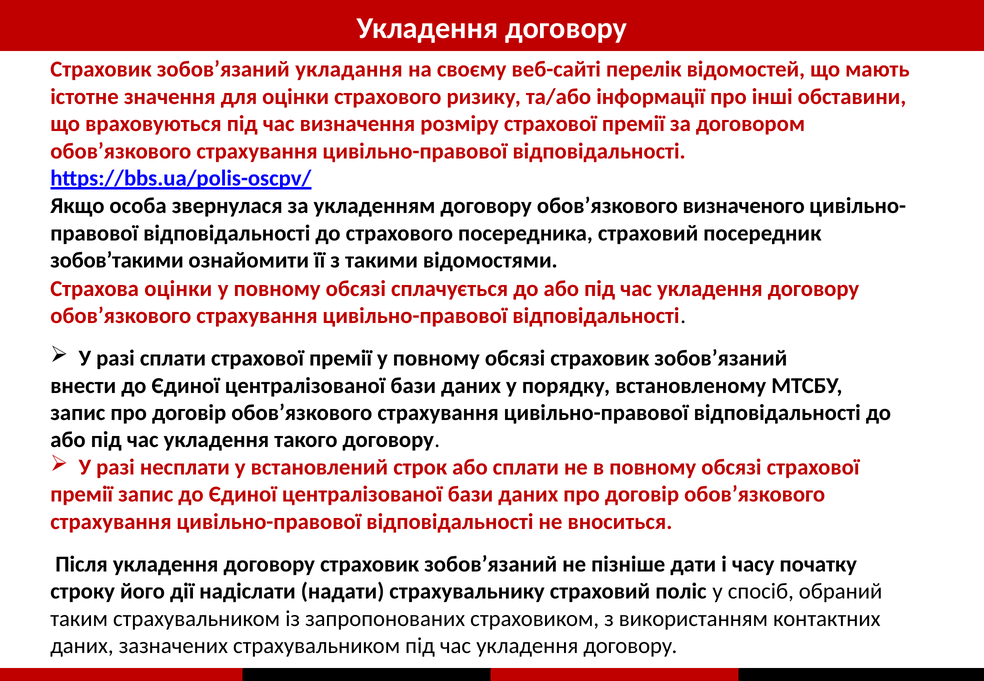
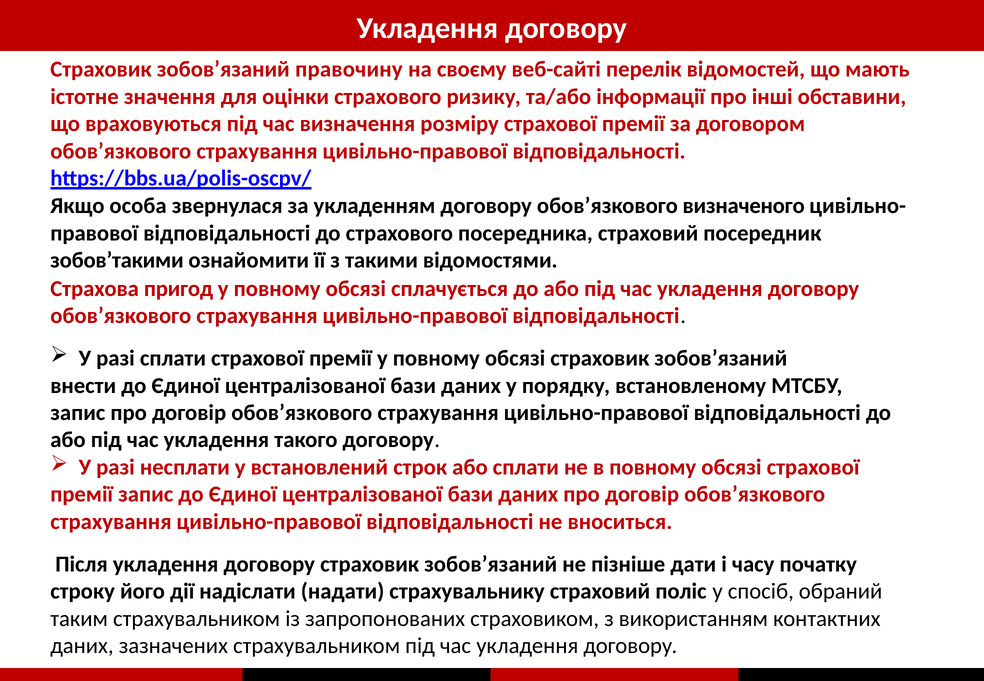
укладання: укладання -> правочину
Страхова оцінки: оцінки -> пригод
